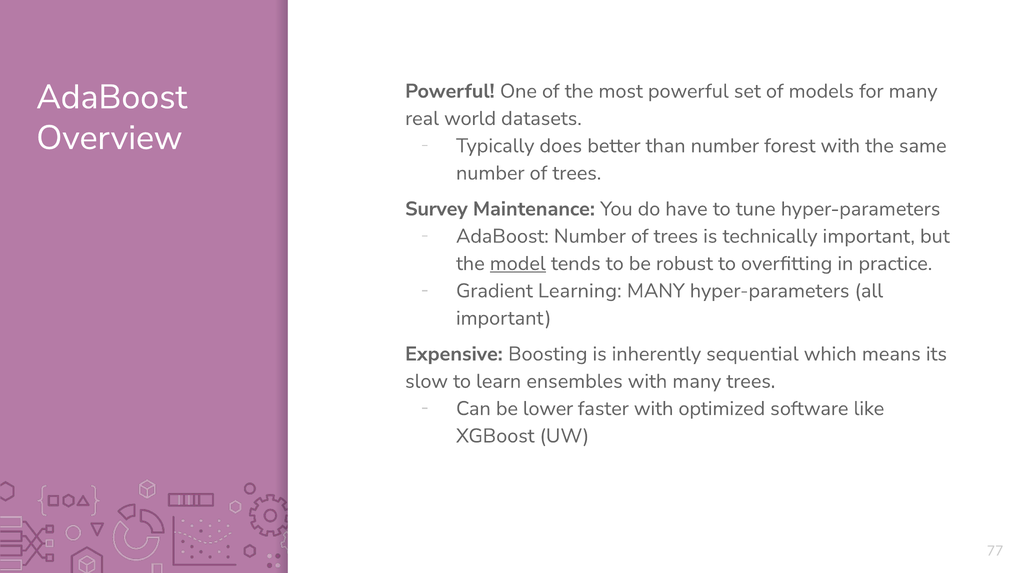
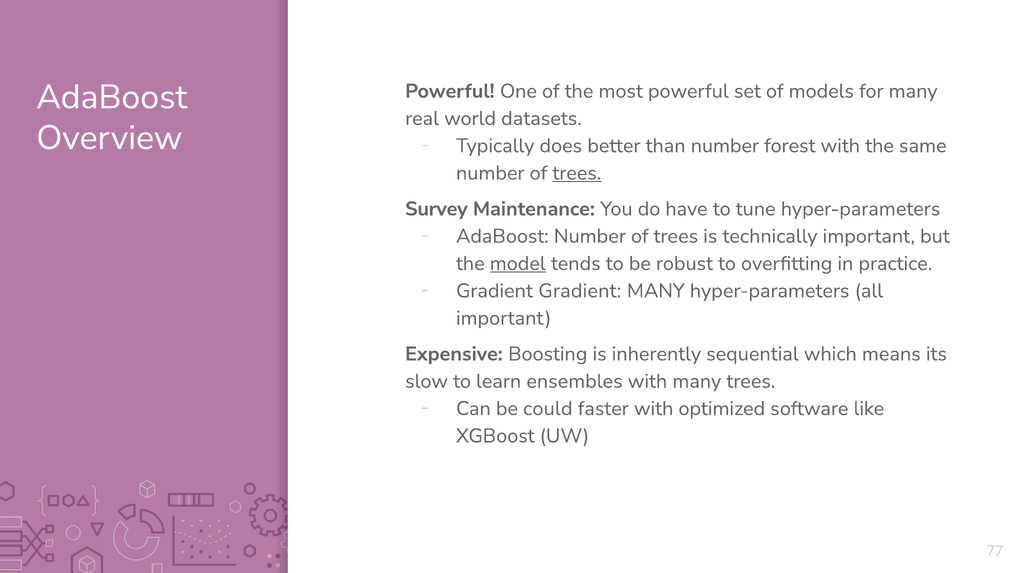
trees at (577, 173) underline: none -> present
Gradient Learning: Learning -> Gradient
lower: lower -> could
